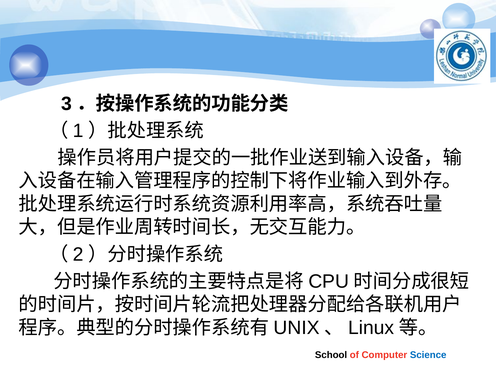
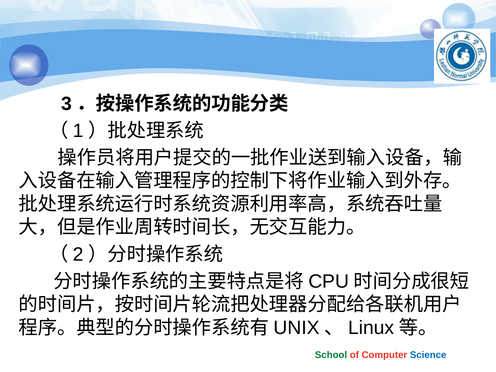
School colour: black -> green
